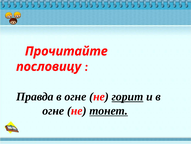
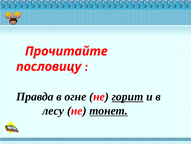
огне at (53, 110): огне -> лесу
